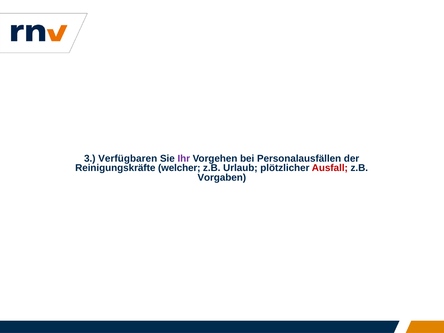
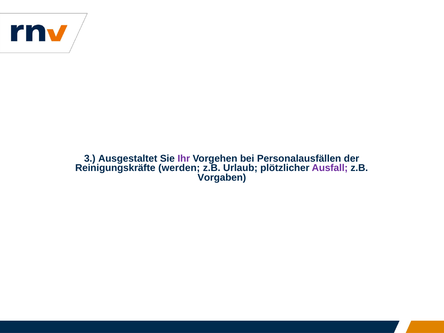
Verfügbaren: Verfügbaren -> Ausgestaltet
welcher: welcher -> werden
Ausfall colour: red -> purple
